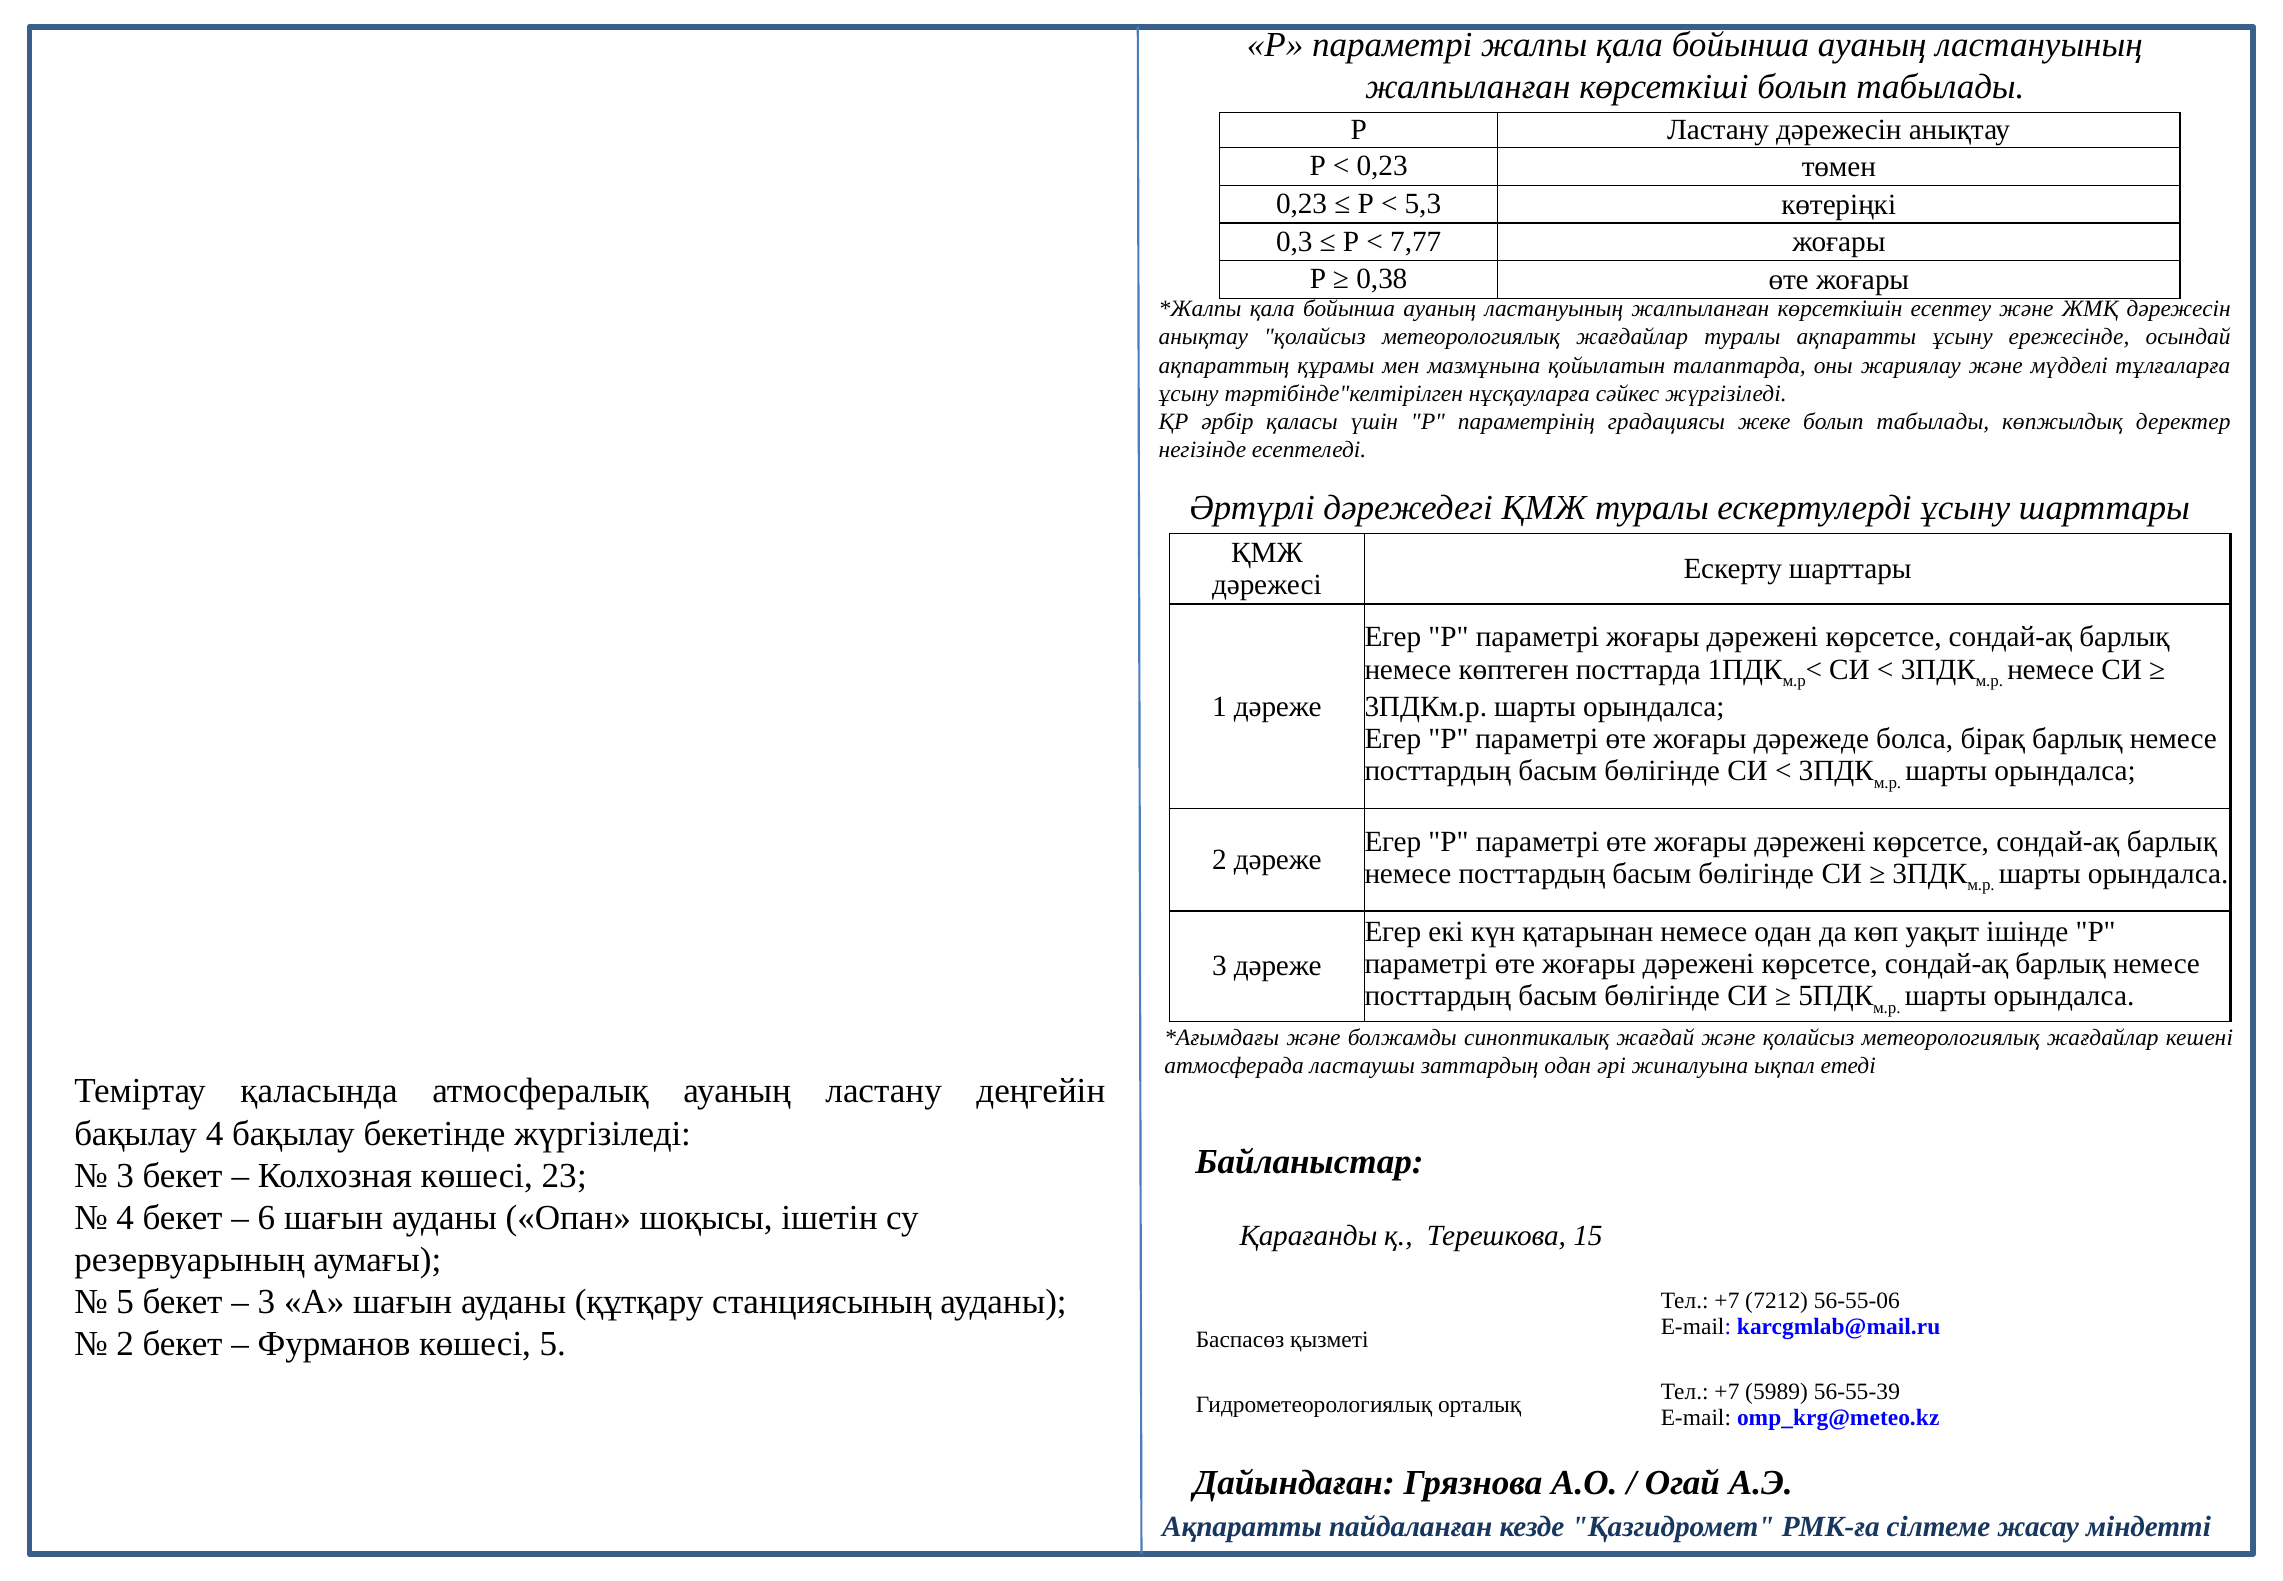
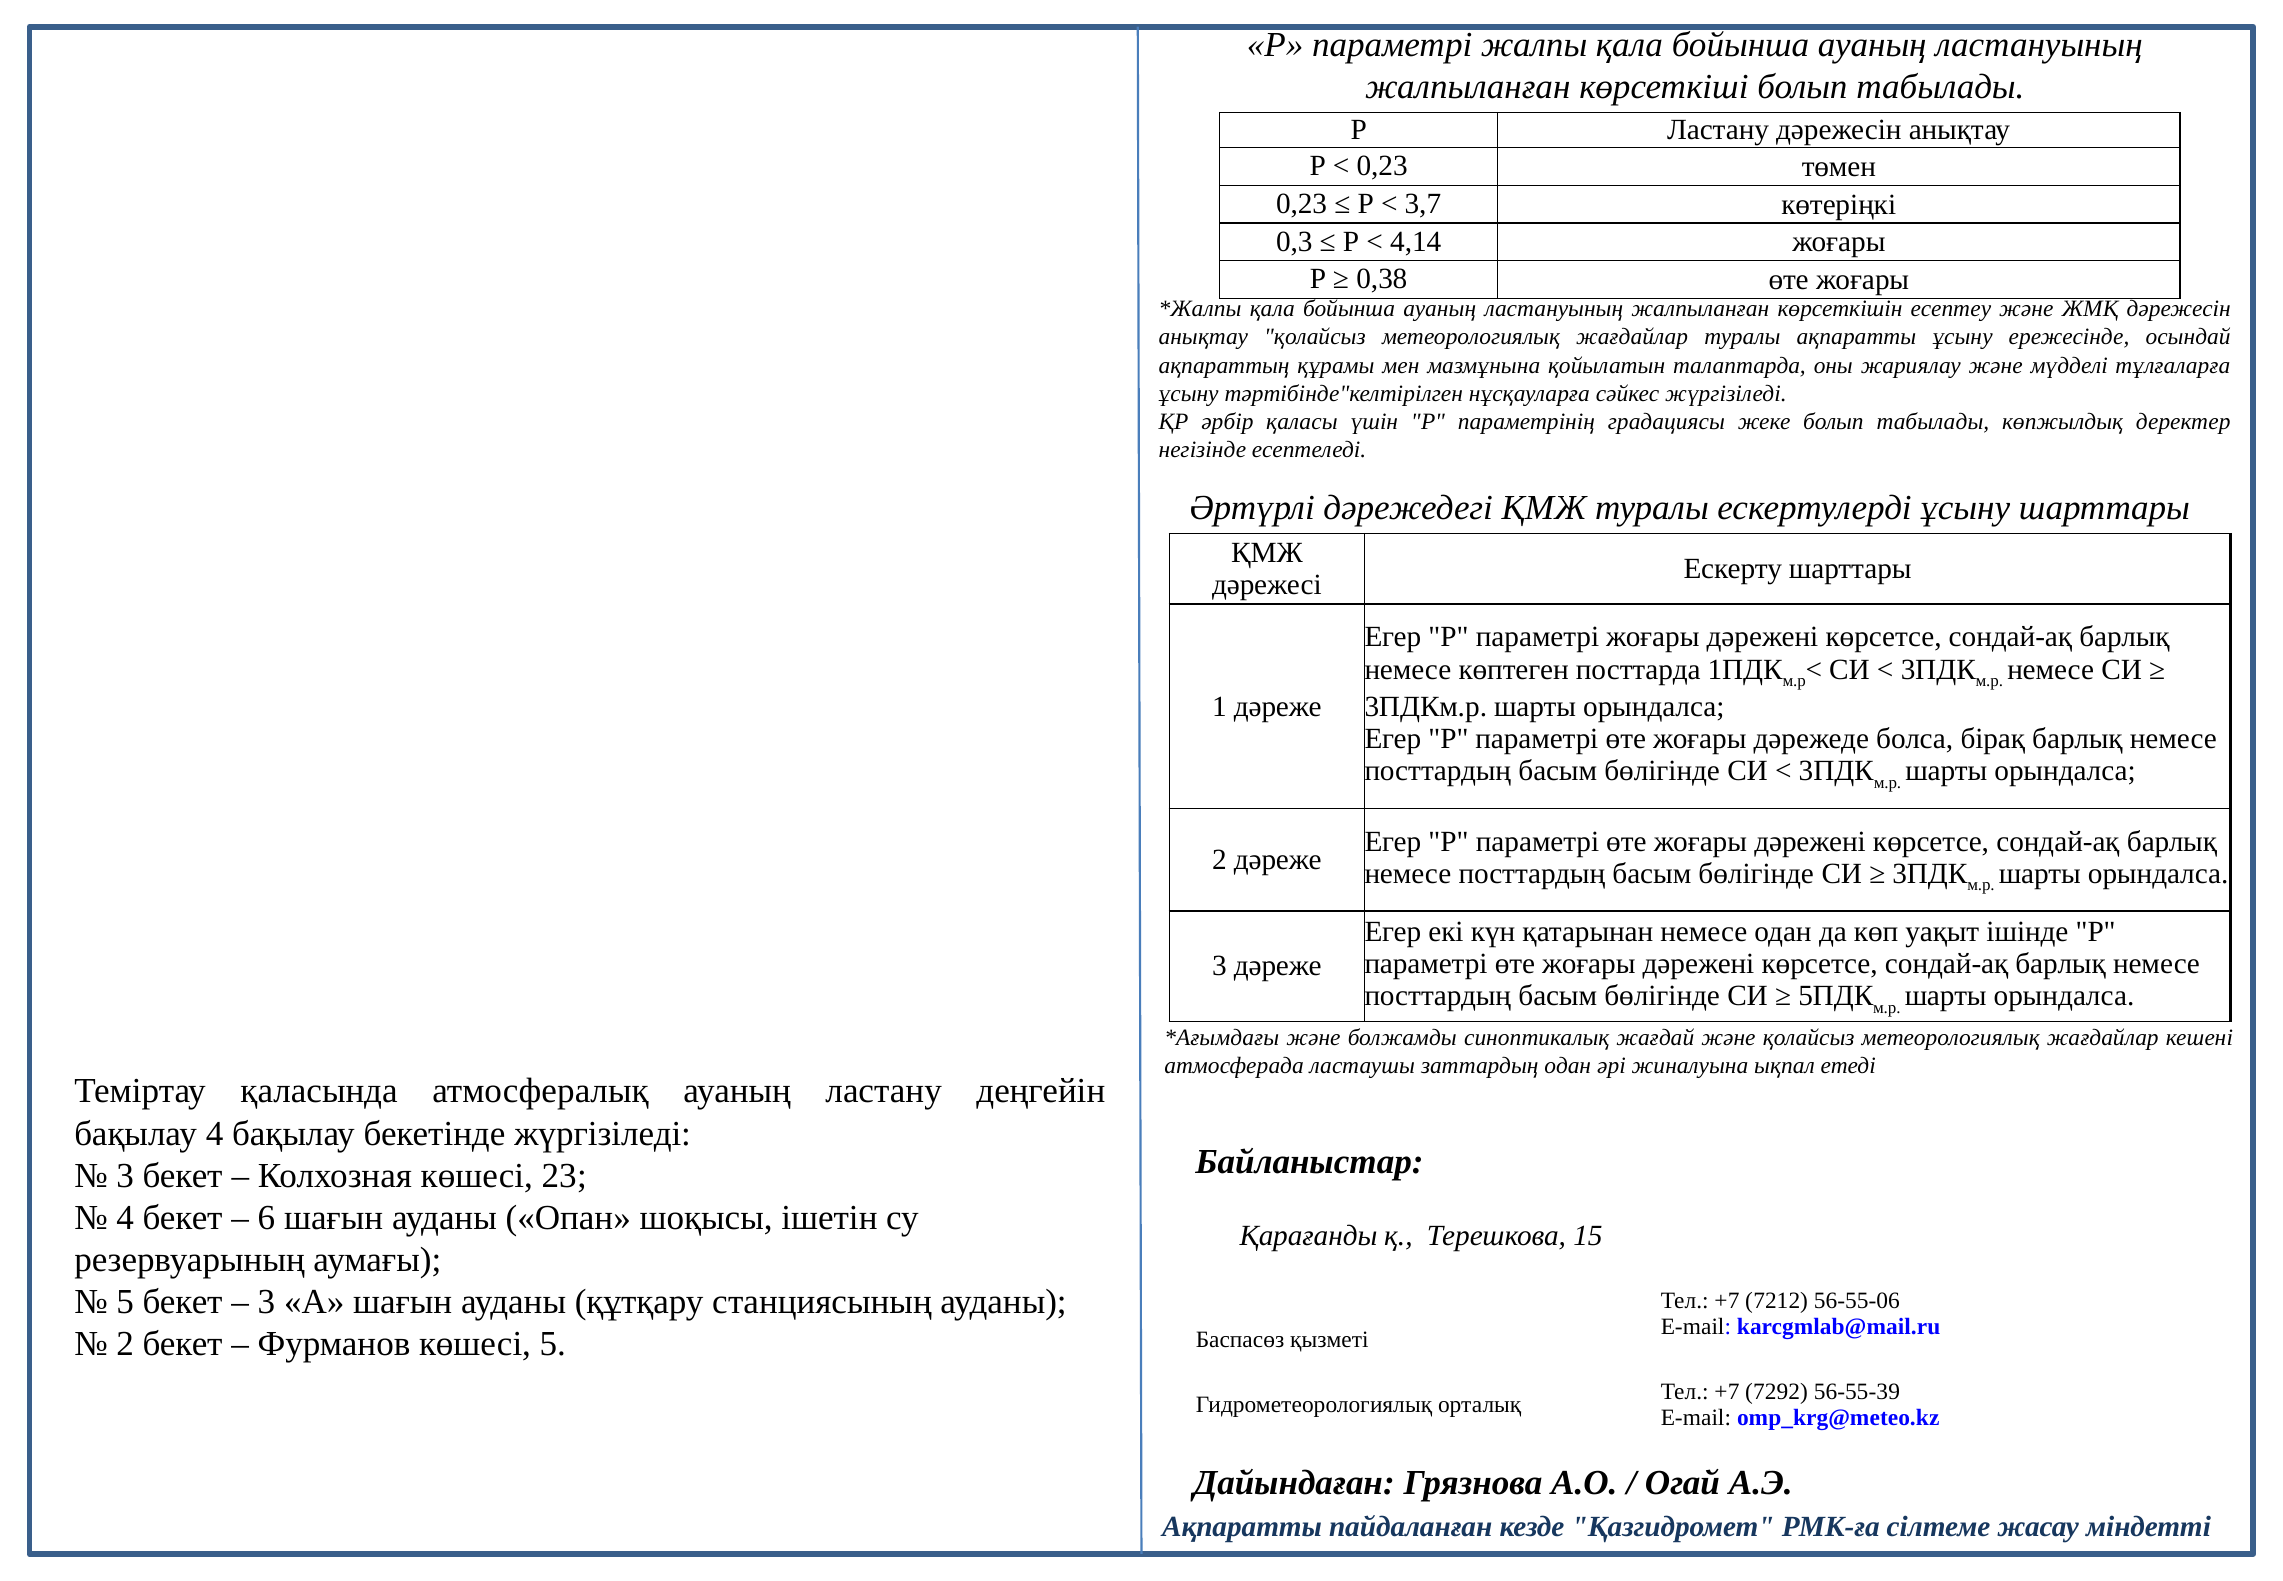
5,3: 5,3 -> 3,7
7,77: 7,77 -> 4,14
5989: 5989 -> 7292
